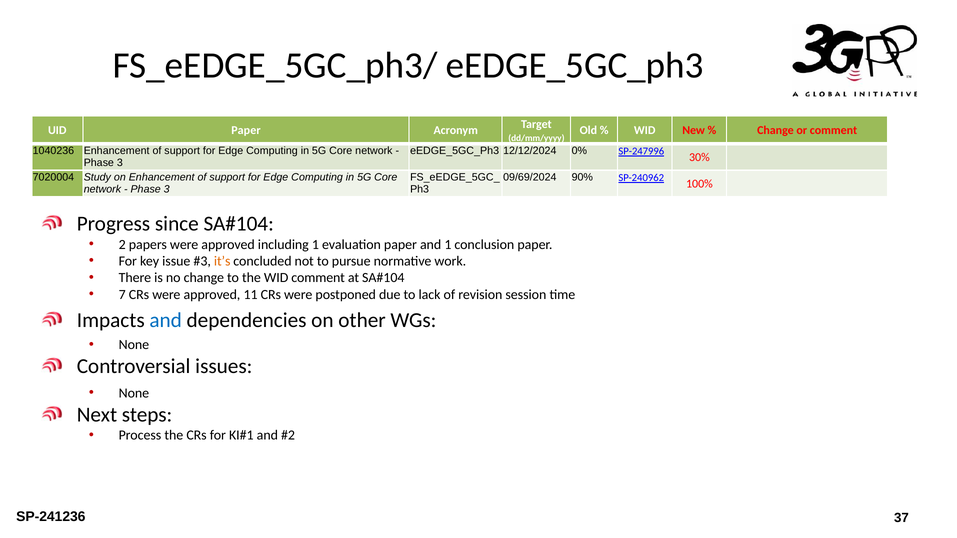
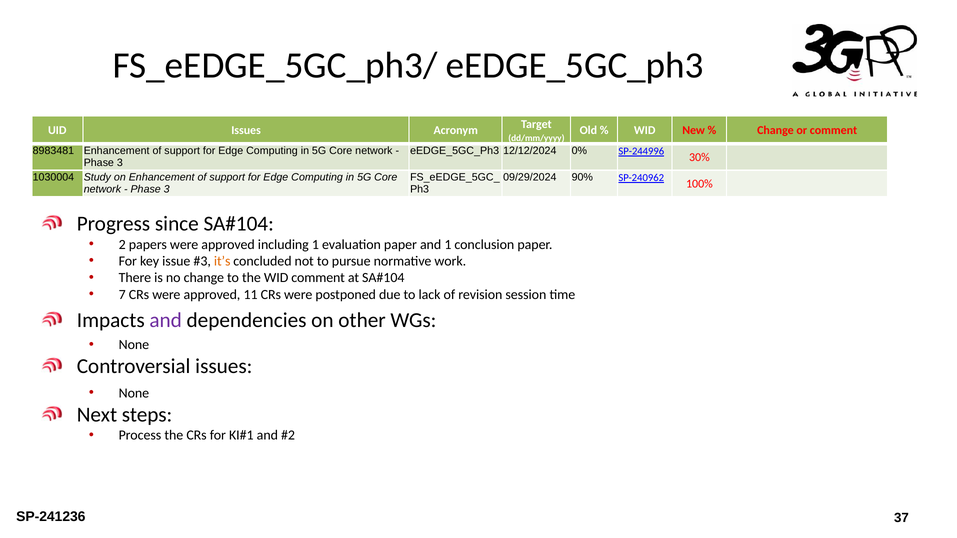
UID Paper: Paper -> Issues
1040236: 1040236 -> 8983481
SP-247996: SP-247996 -> SP-244996
7020004: 7020004 -> 1030004
09/69/2024: 09/69/2024 -> 09/29/2024
and at (166, 320) colour: blue -> purple
